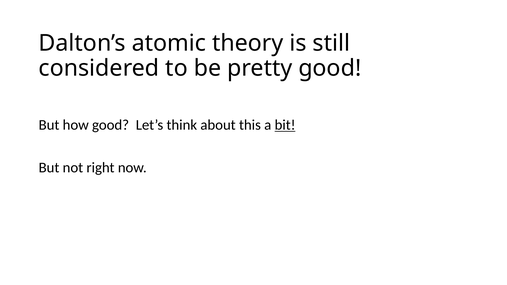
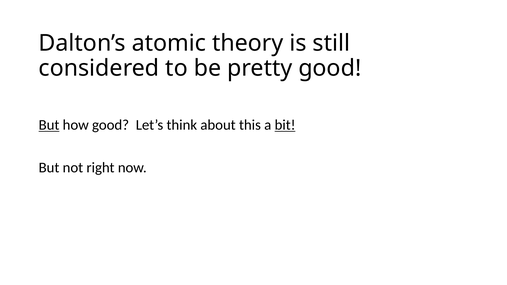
But at (49, 125) underline: none -> present
